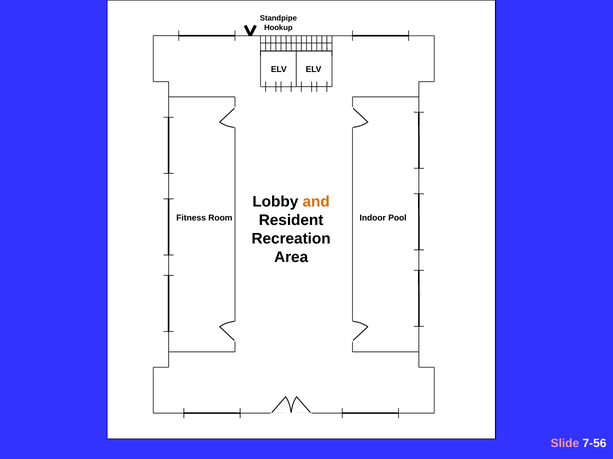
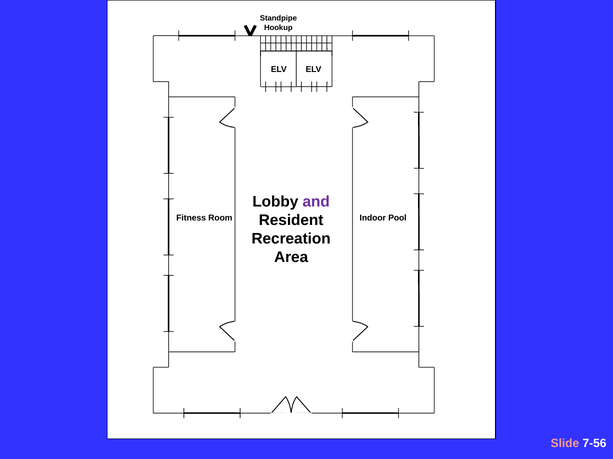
and colour: orange -> purple
